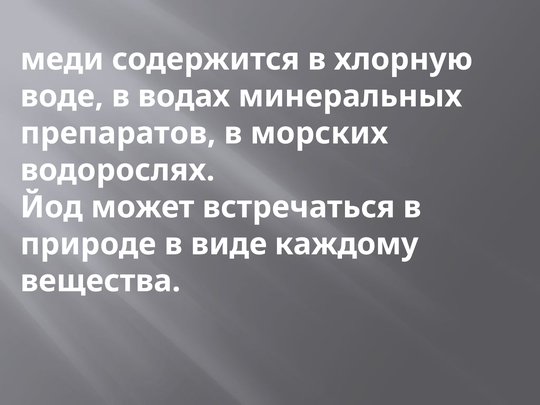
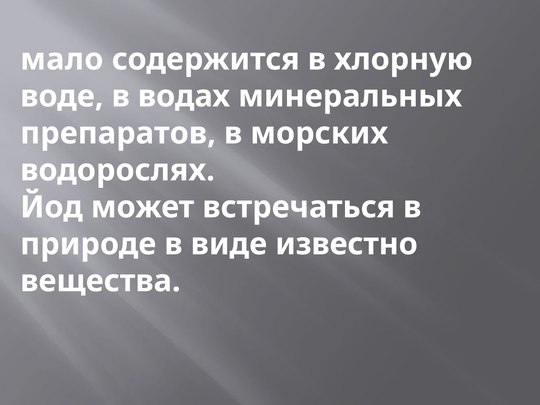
меди: меди -> мало
каждому: каждому -> известно
